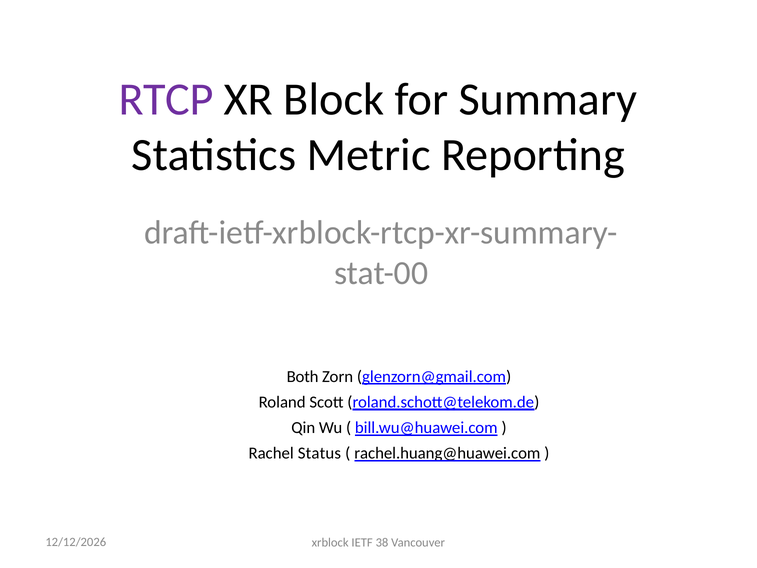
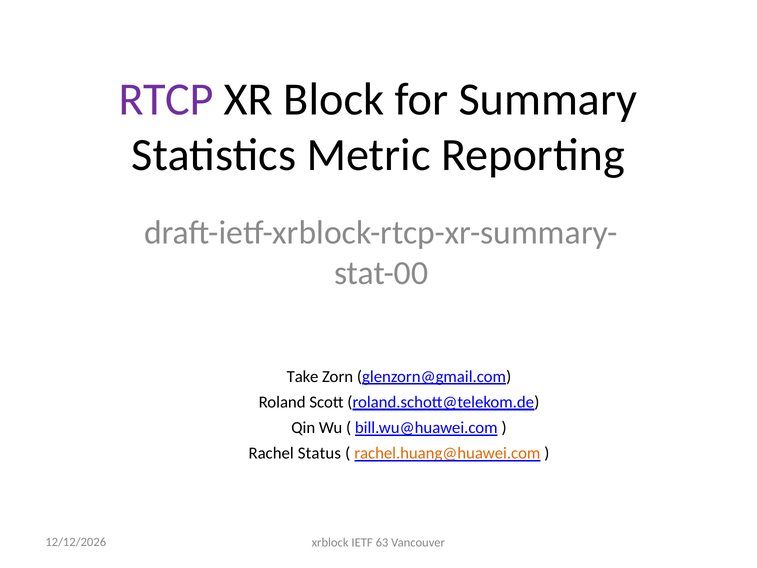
Both: Both -> Take
rachel.huang@huawei.com colour: black -> orange
38: 38 -> 63
